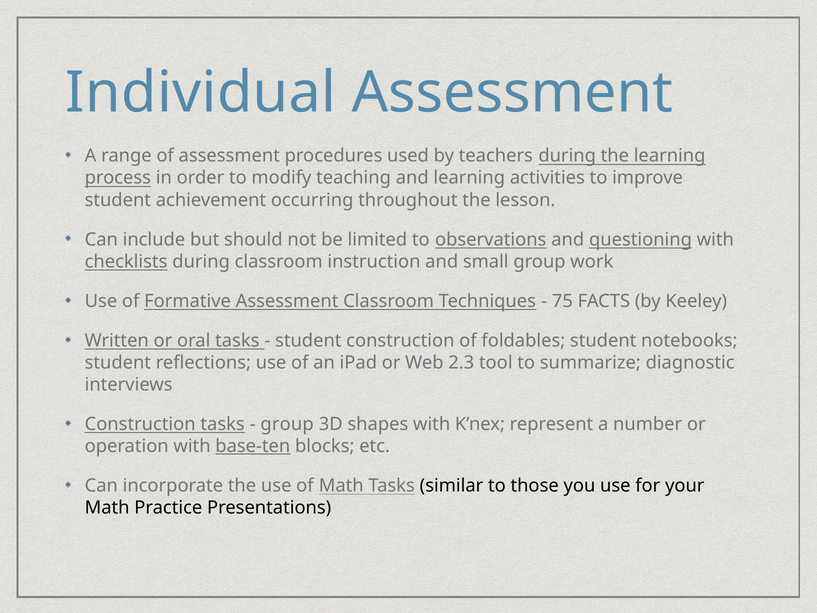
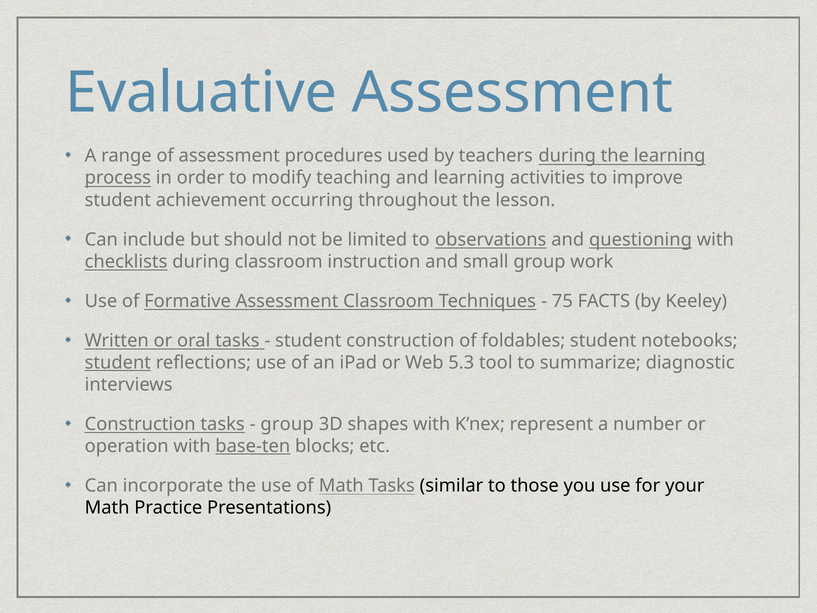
Individual: Individual -> Evaluative
student at (118, 363) underline: none -> present
2.3: 2.3 -> 5.3
